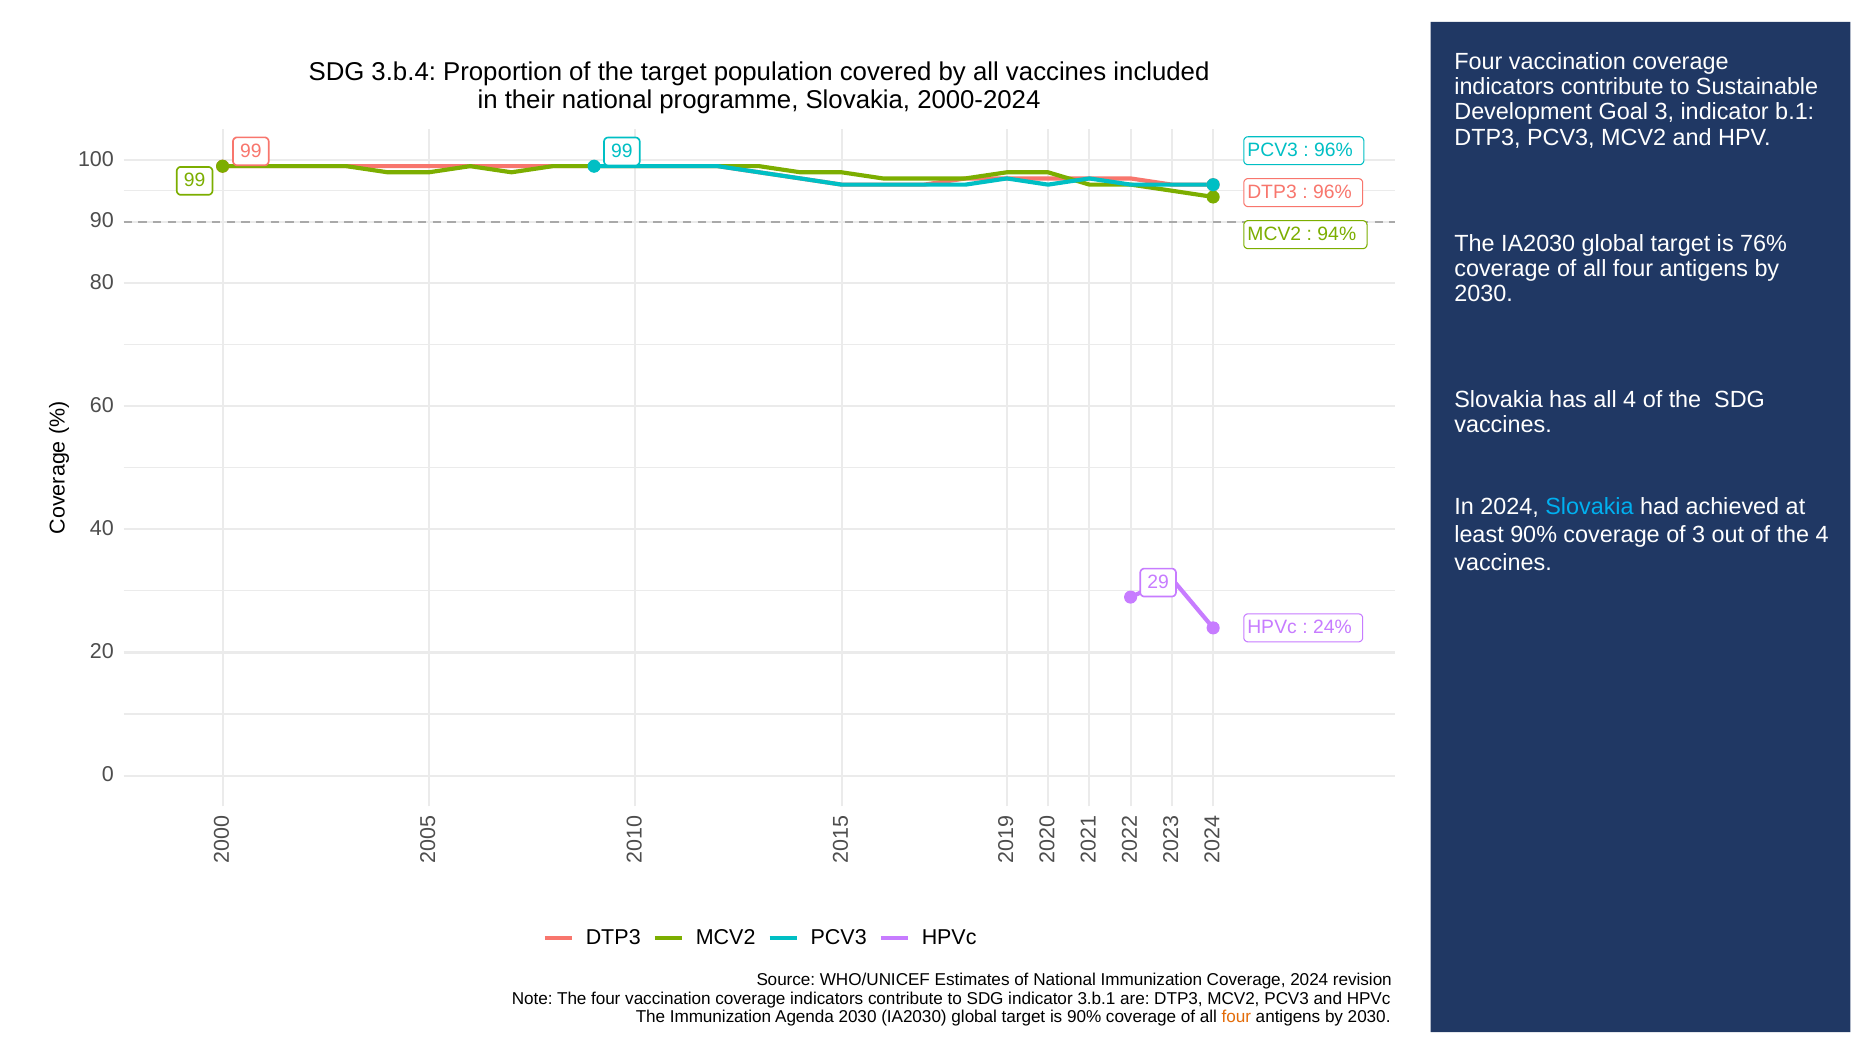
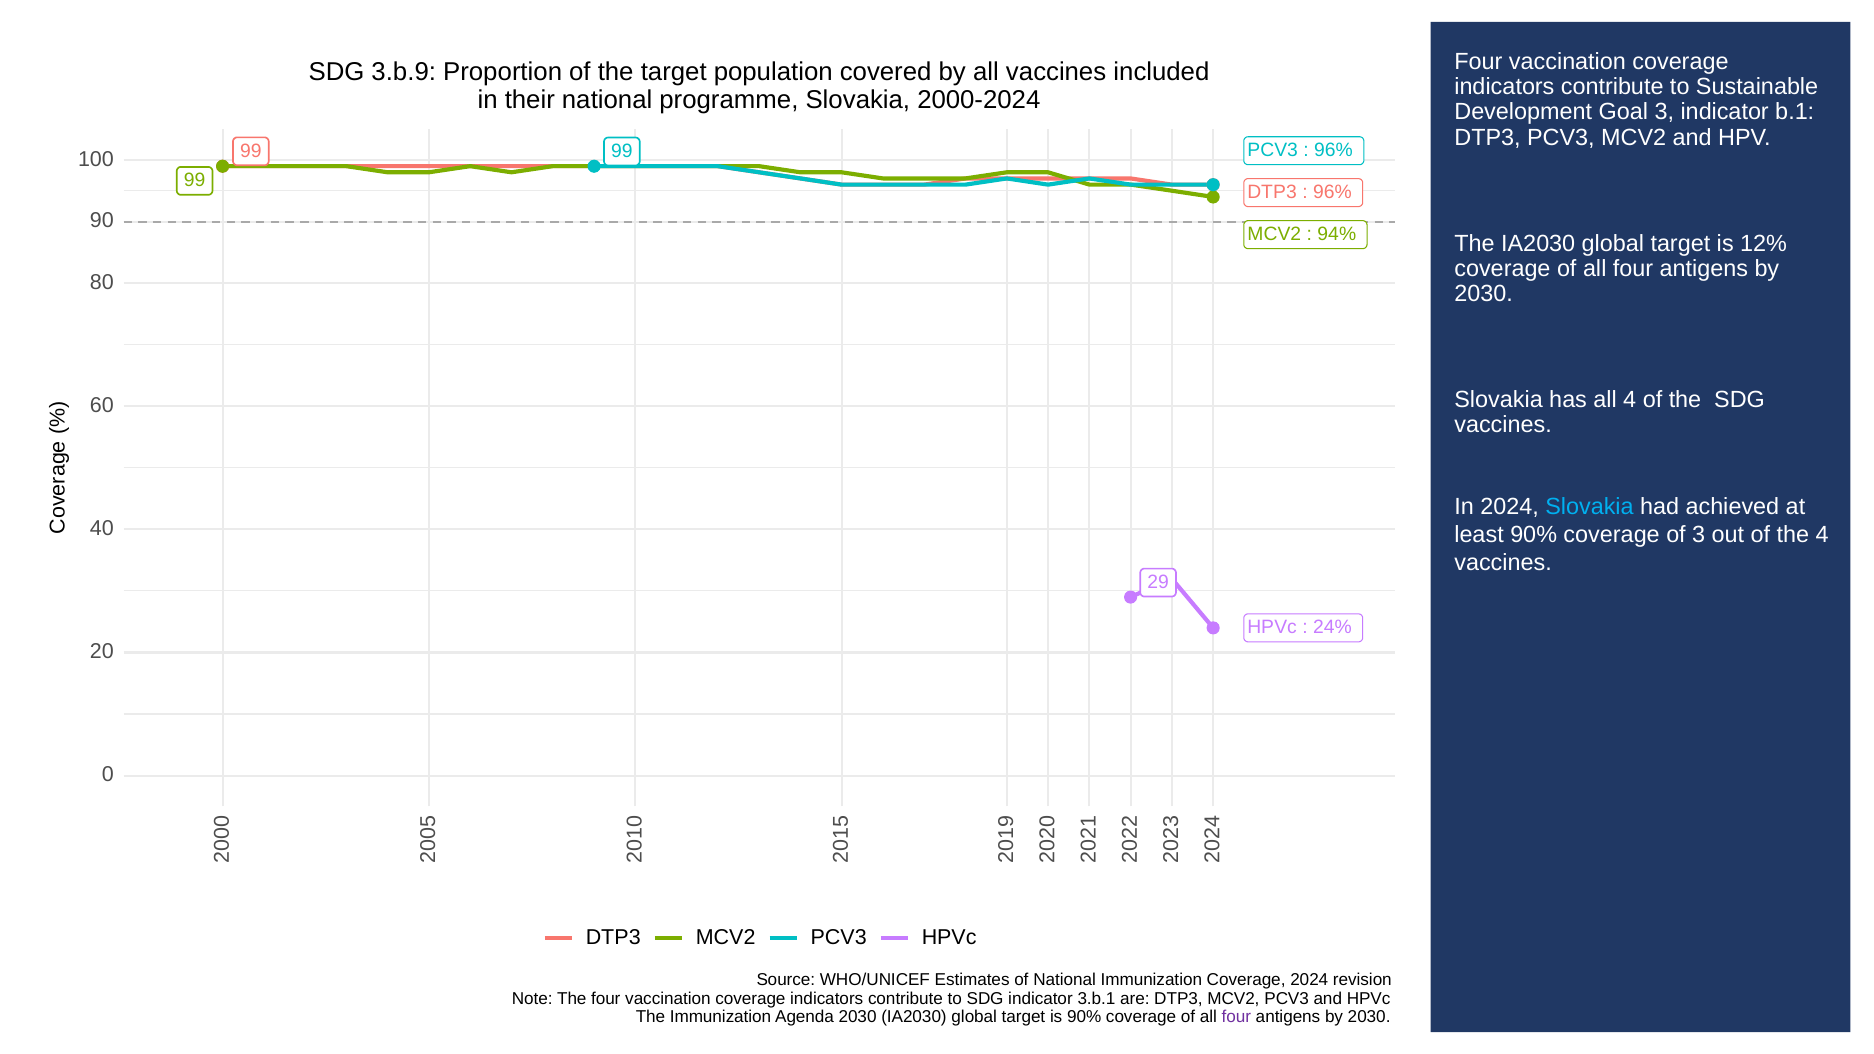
3.b.4: 3.b.4 -> 3.b.9
76%: 76% -> 12%
four at (1236, 1017) colour: orange -> purple
